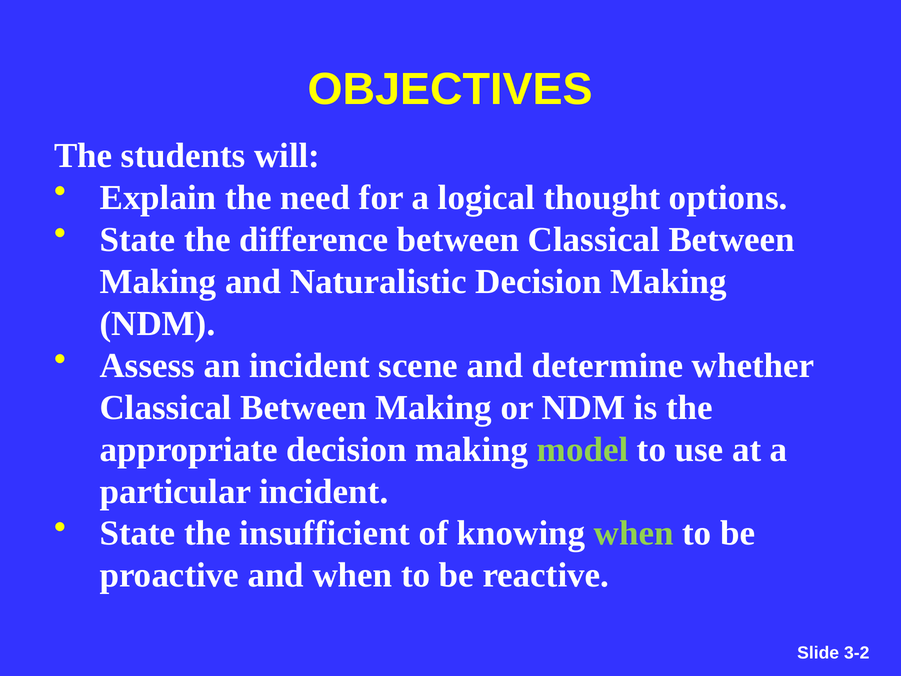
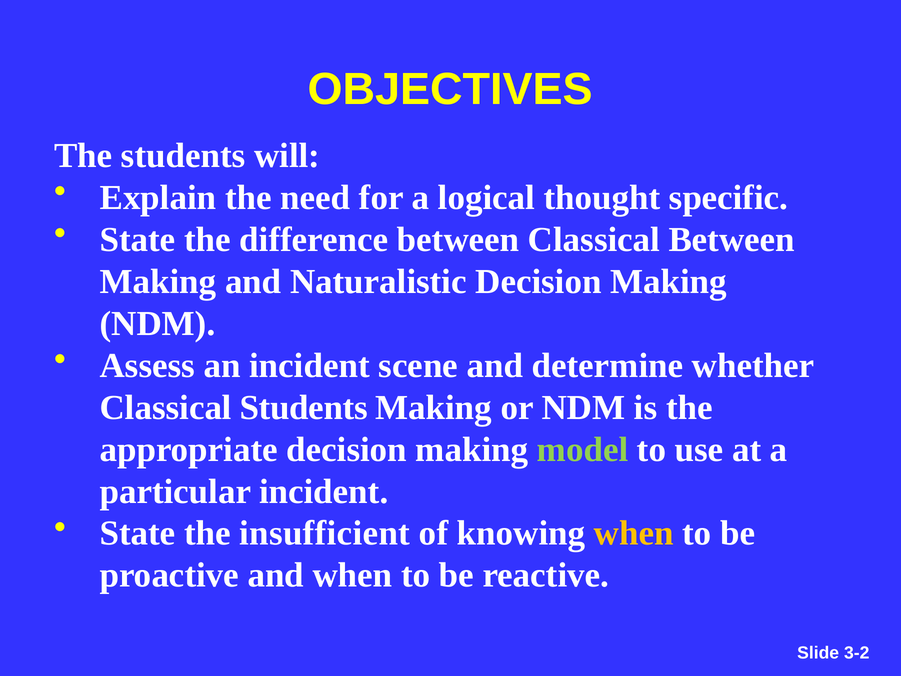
options: options -> specific
Between at (304, 407): Between -> Students
when at (634, 533) colour: light green -> yellow
